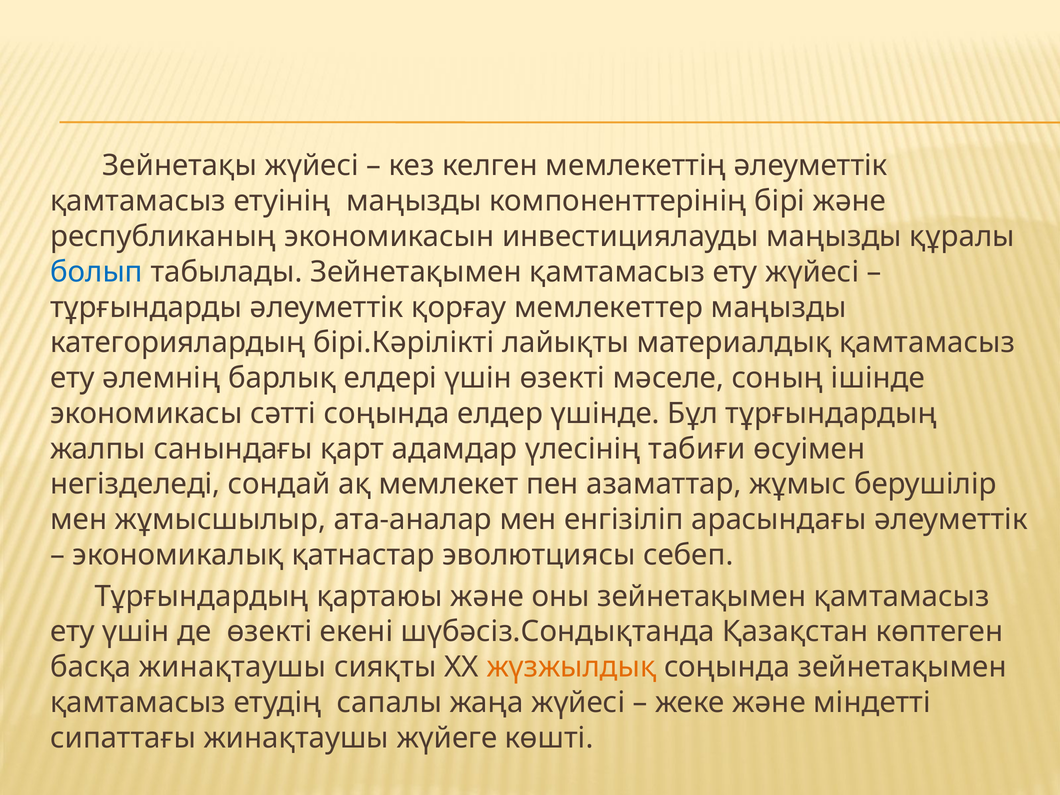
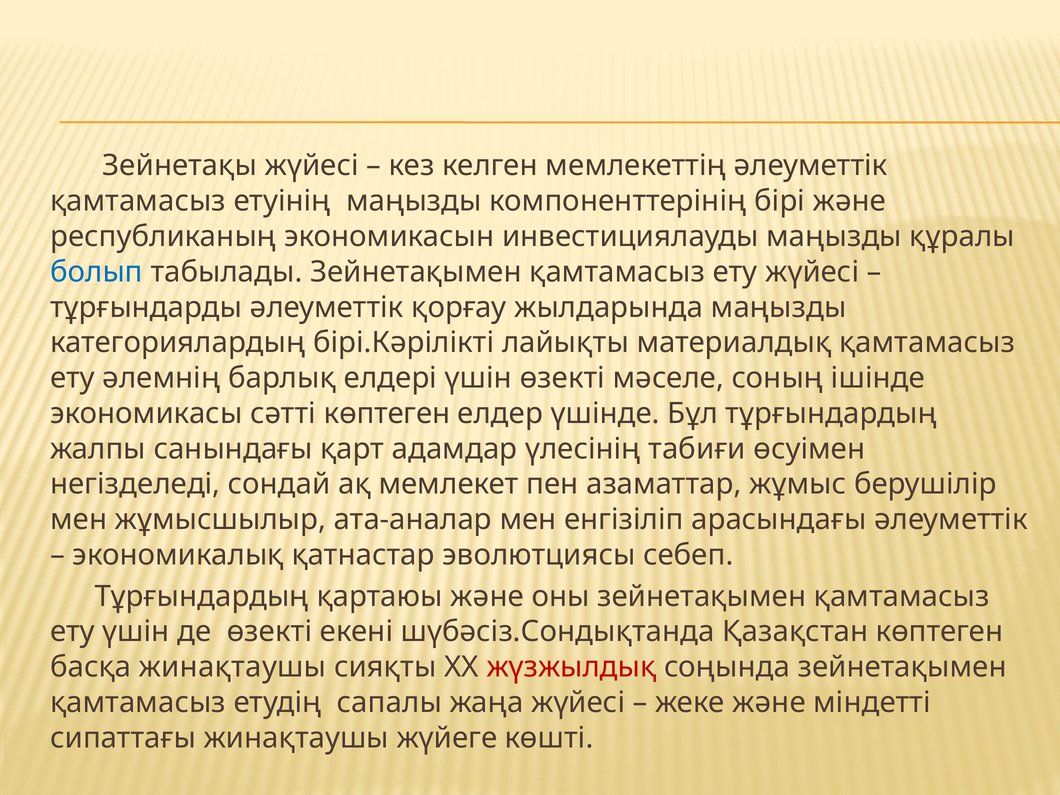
мемлекеттер: мемлекеттер -> жылдарында
сәтті соңында: соңында -> көптеген
жүзжылдық colour: orange -> red
